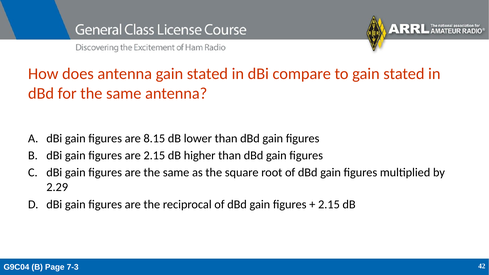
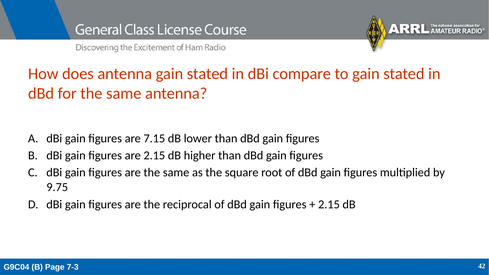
8.15: 8.15 -> 7.15
2.29: 2.29 -> 9.75
